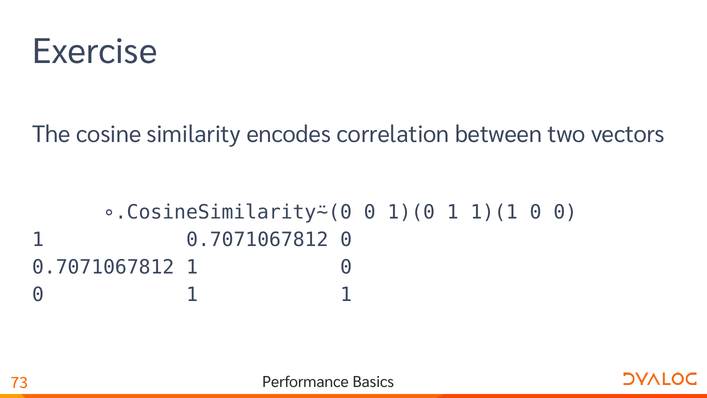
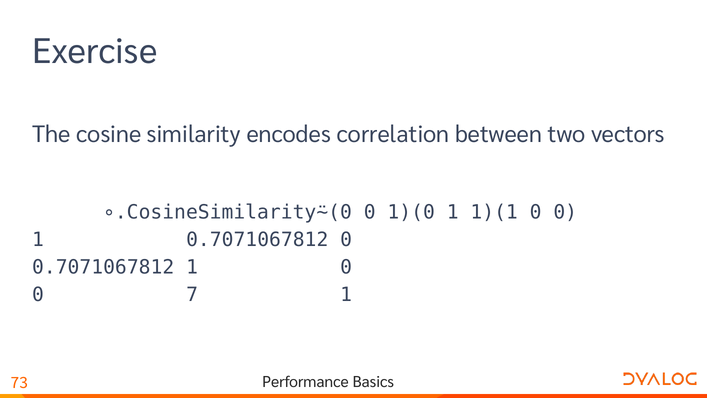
1 at (192, 295): 1 -> 7
